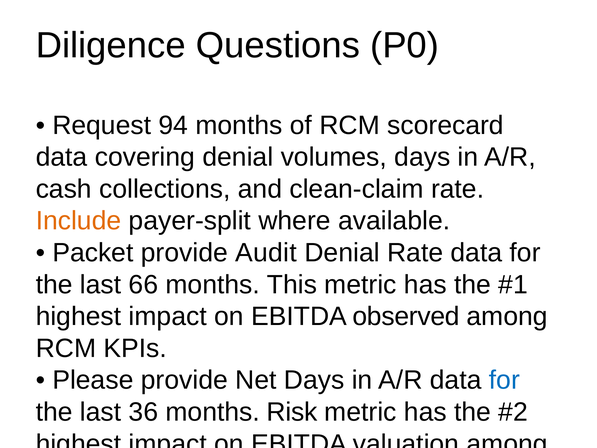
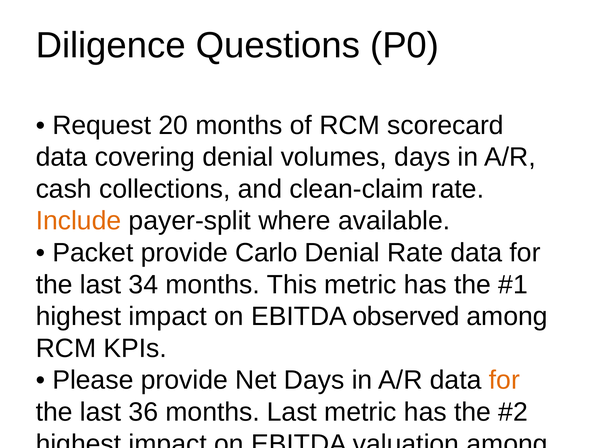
94: 94 -> 20
Audit: Audit -> Carlo
66: 66 -> 34
for at (504, 380) colour: blue -> orange
months Risk: Risk -> Last
